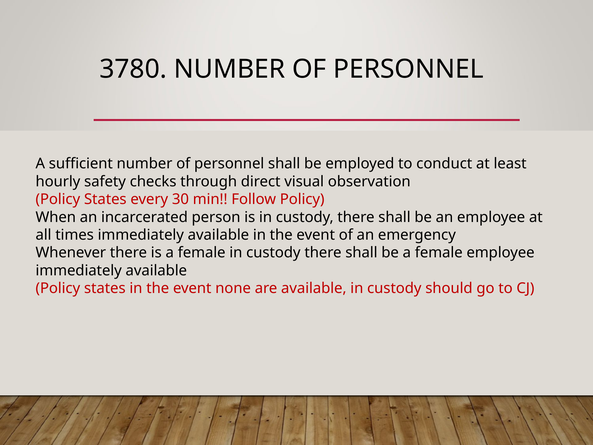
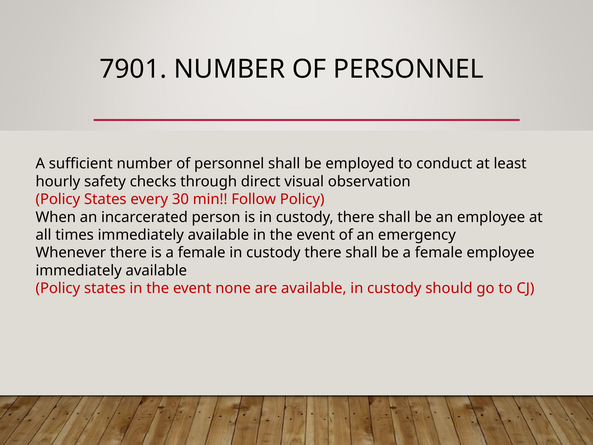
3780: 3780 -> 7901
